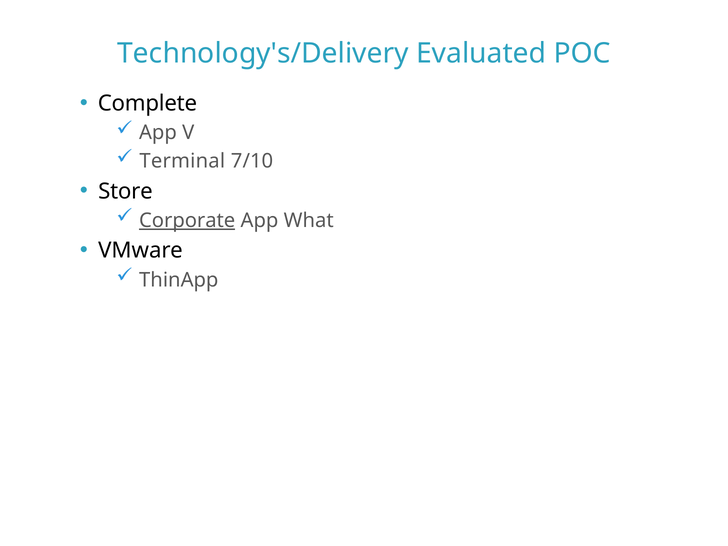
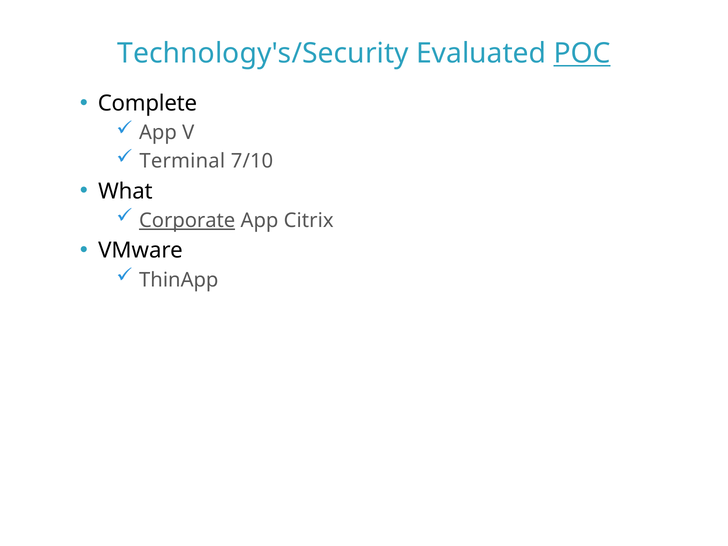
Technology's/Delivery: Technology's/Delivery -> Technology's/Security
POC underline: none -> present
Store: Store -> What
What: What -> Citrix
